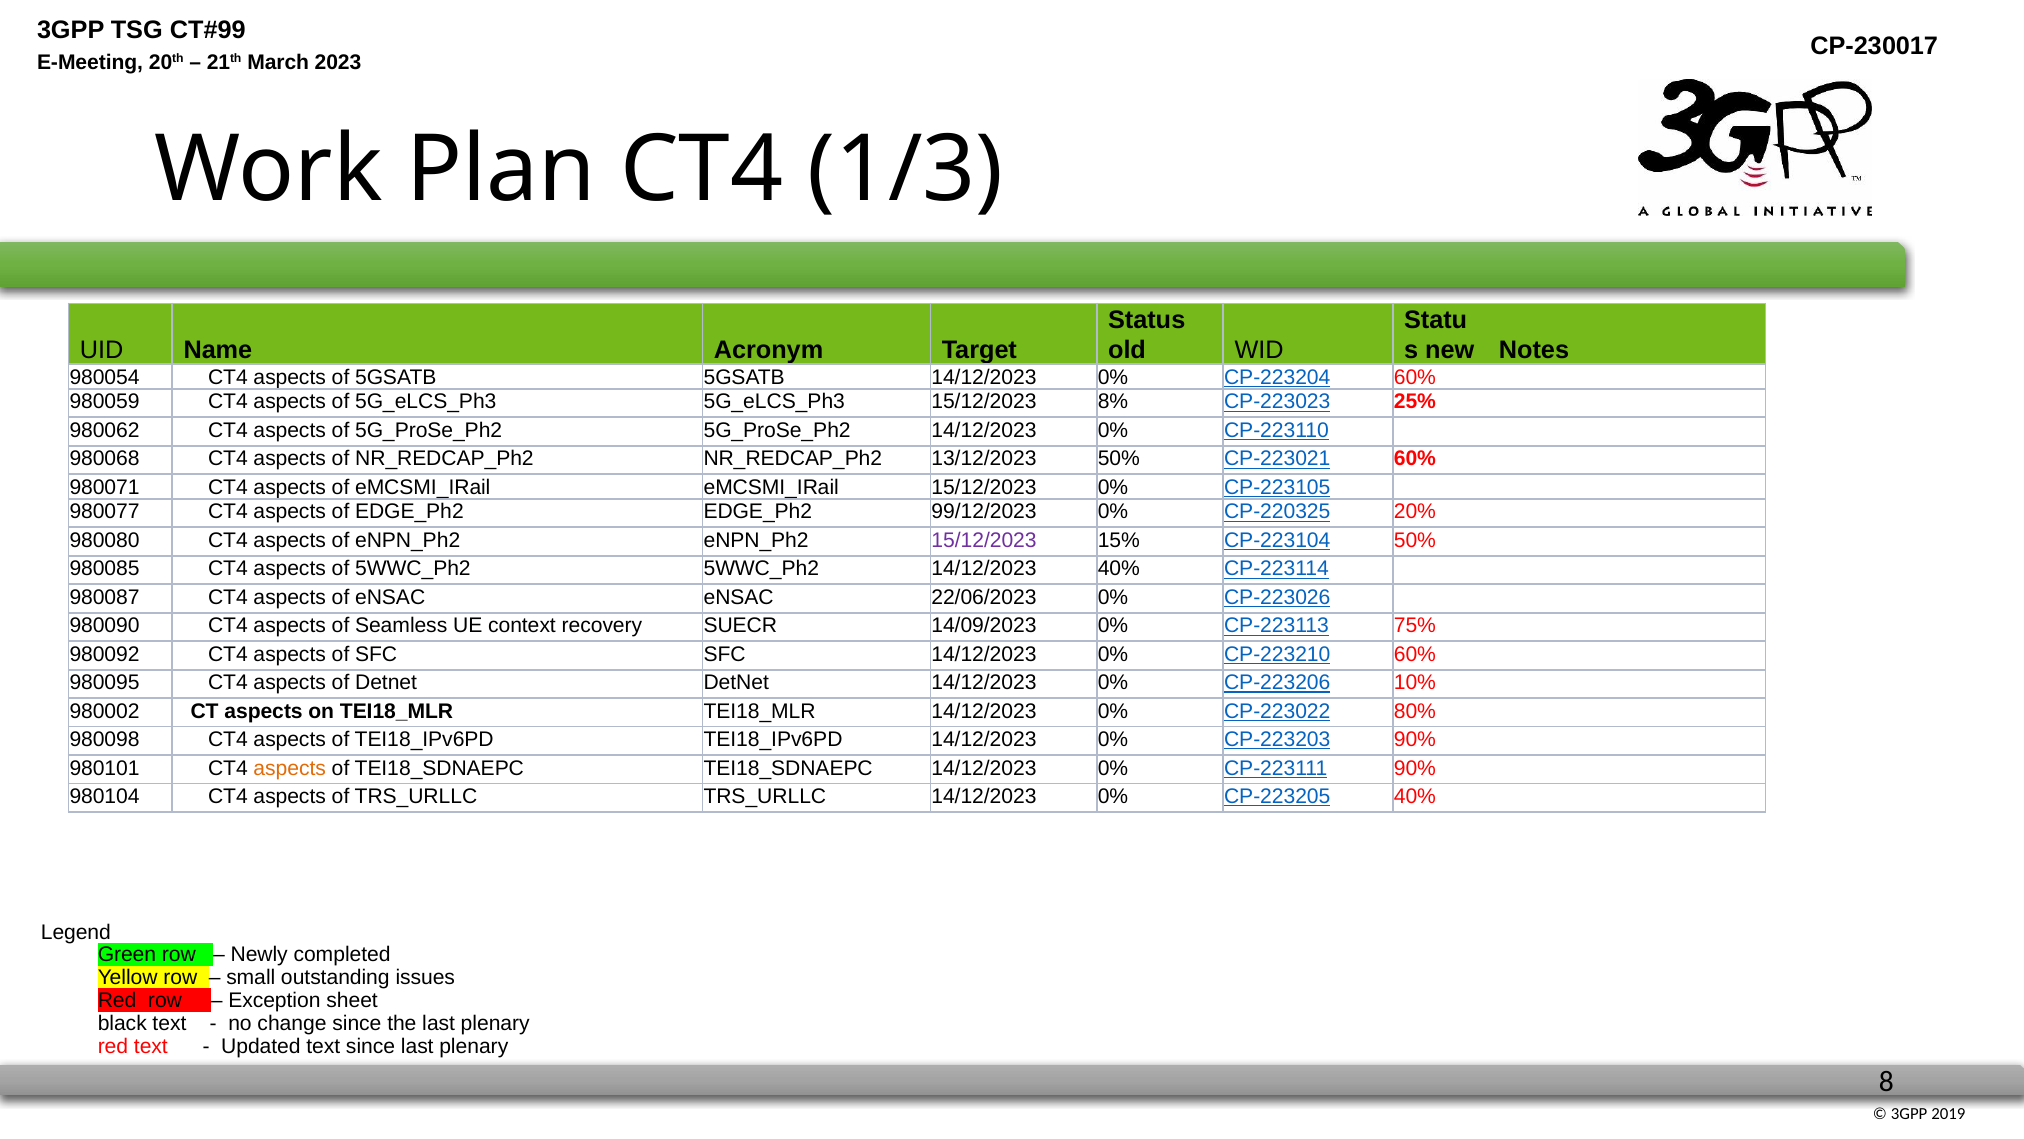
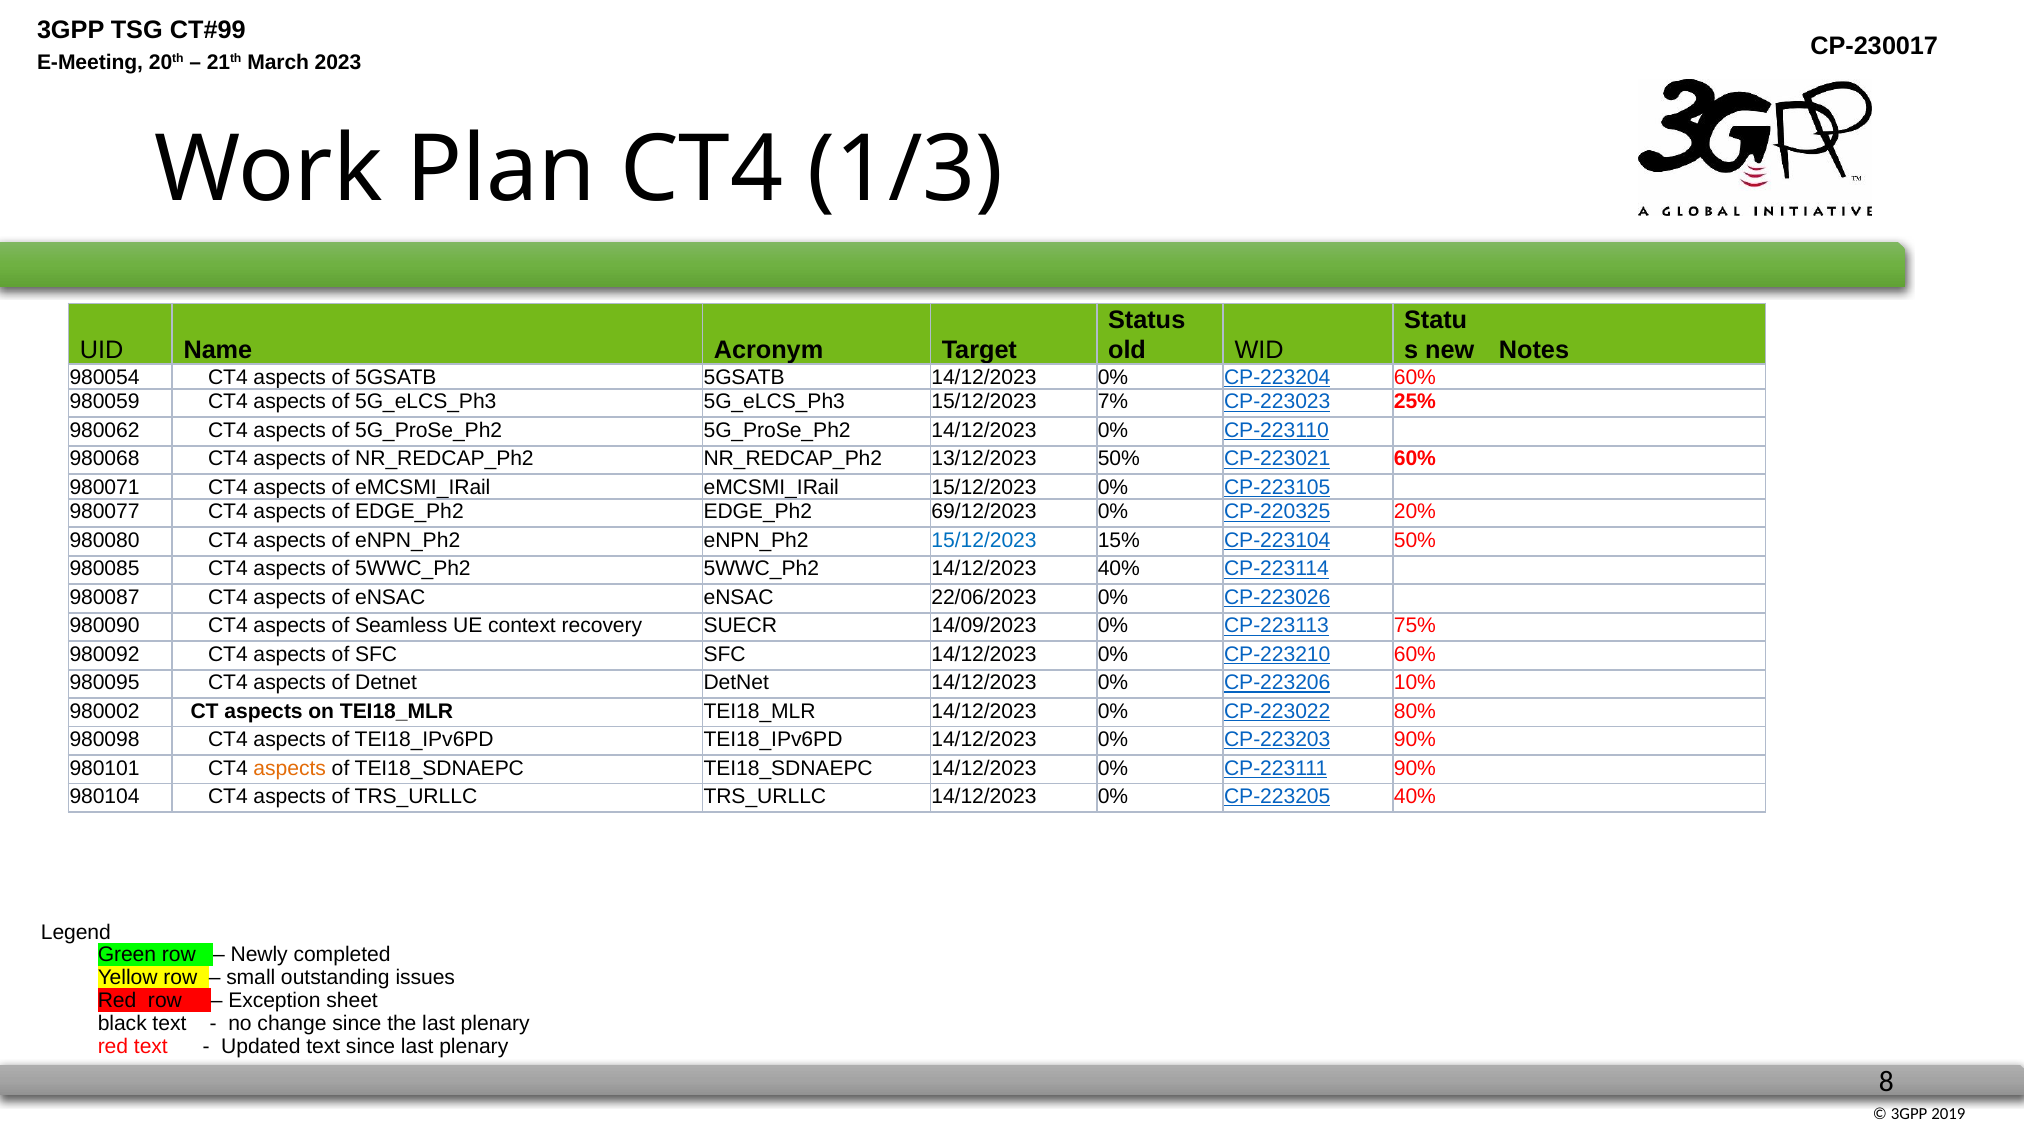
8%: 8% -> 7%
99/12/2023: 99/12/2023 -> 69/12/2023
15/12/2023 at (984, 540) colour: purple -> blue
